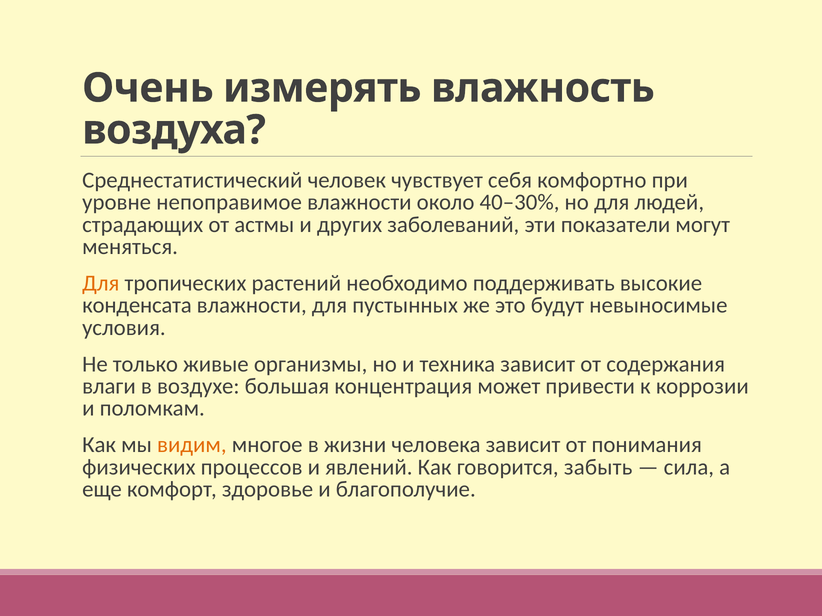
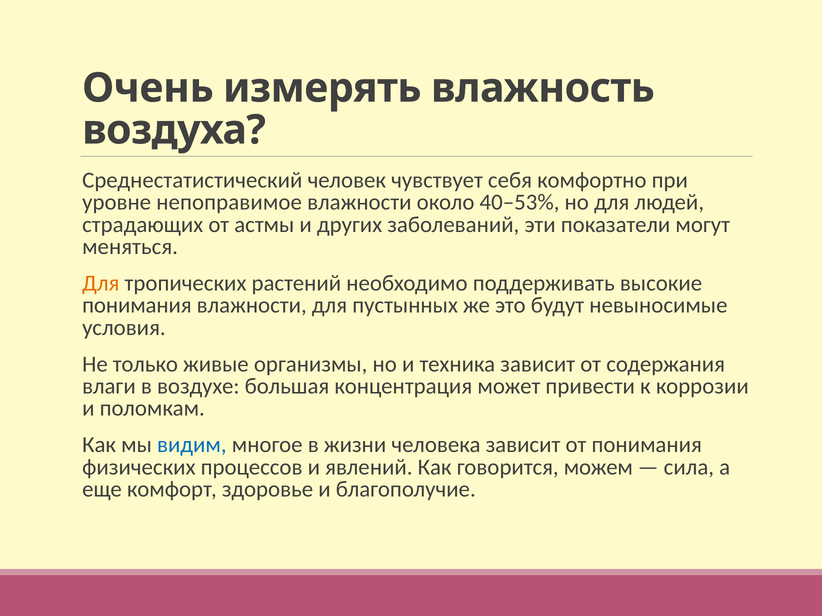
40–30%: 40–30% -> 40–53%
конденсата at (137, 306): конденсата -> понимания
видим colour: orange -> blue
забыть: забыть -> можем
